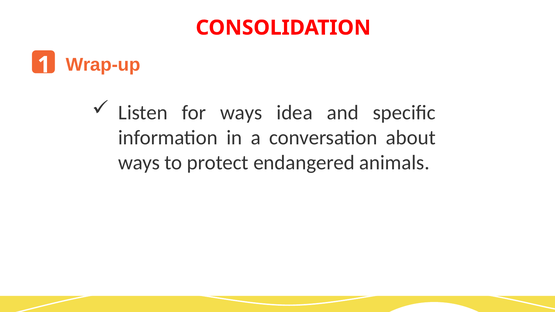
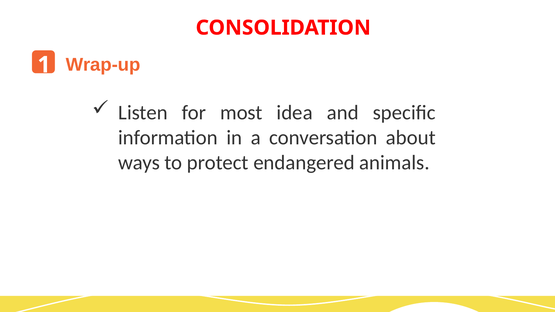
for ways: ways -> most
